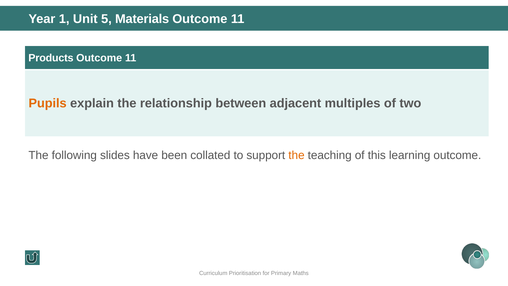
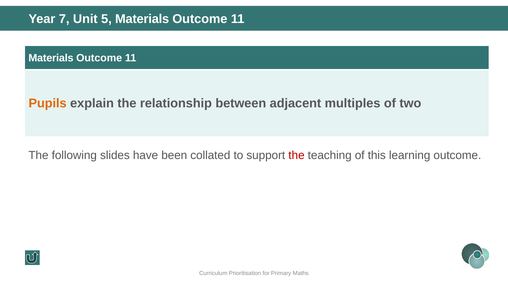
1: 1 -> 7
Products at (51, 58): Products -> Materials
the at (296, 155) colour: orange -> red
